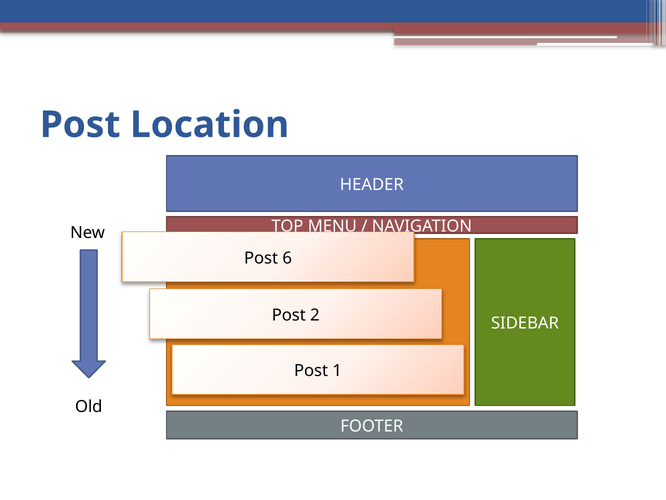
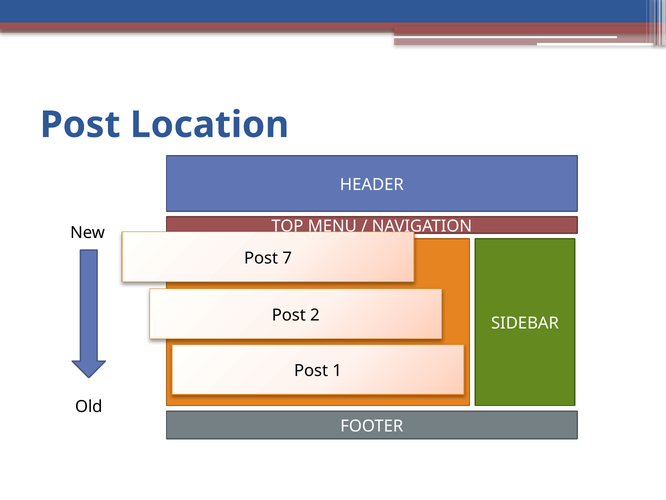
6: 6 -> 7
